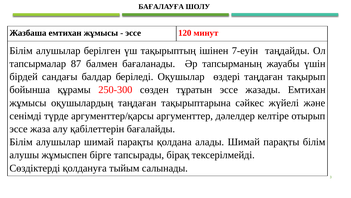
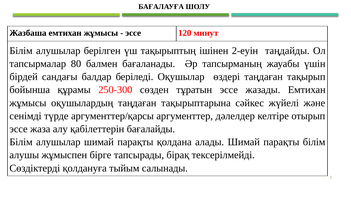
7-еуін: 7-еуін -> 2-еуін
87: 87 -> 80
